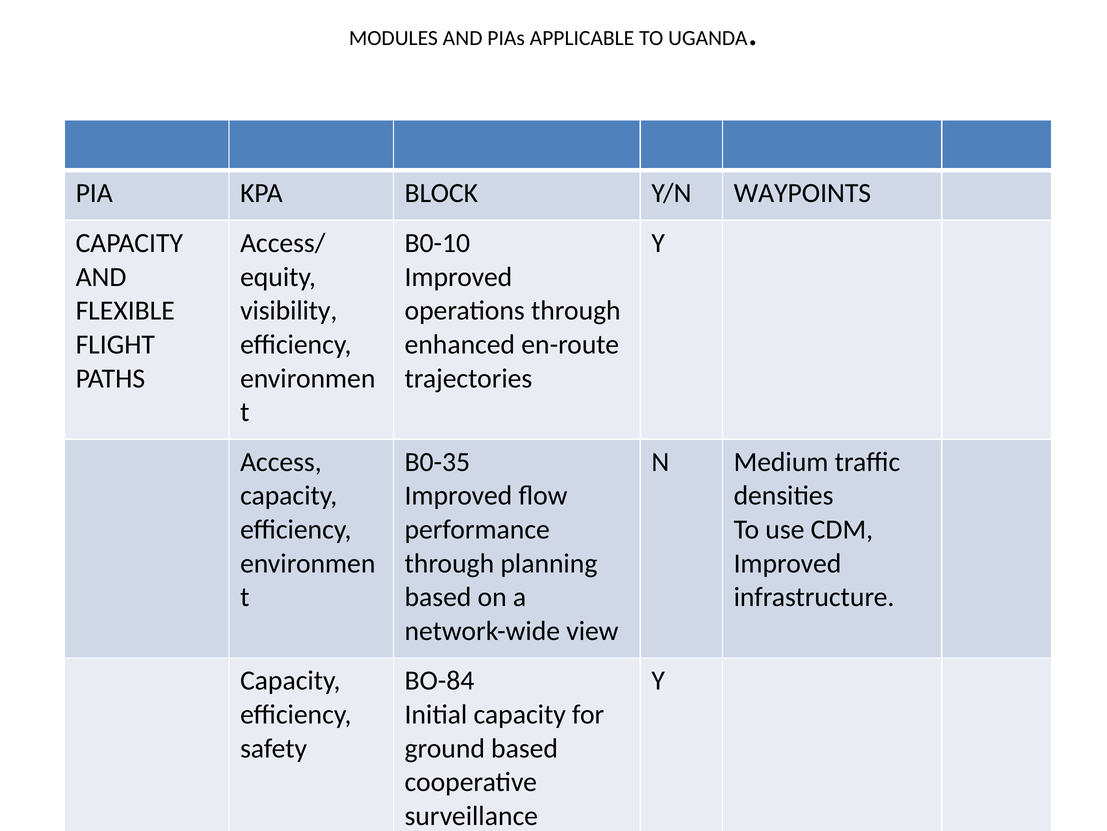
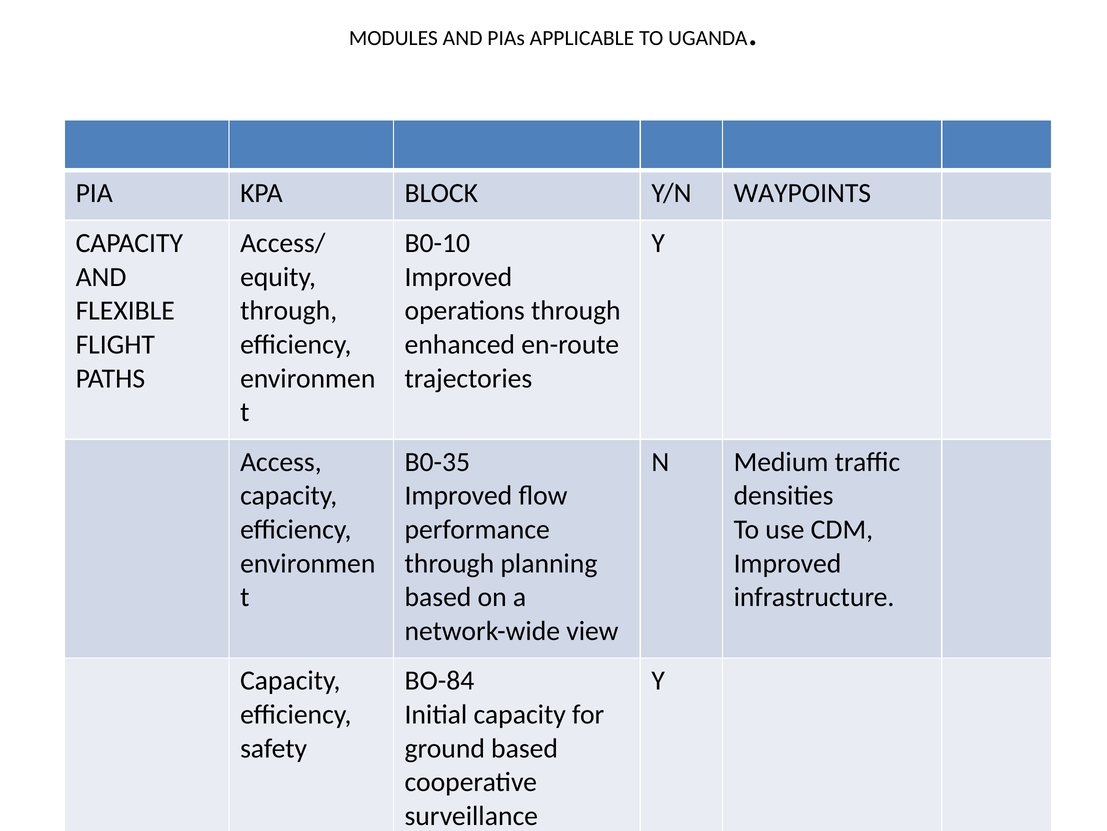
visibility at (289, 311): visibility -> through
